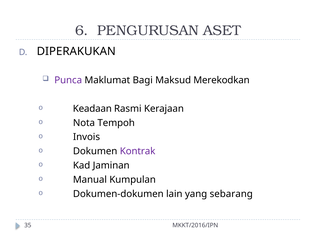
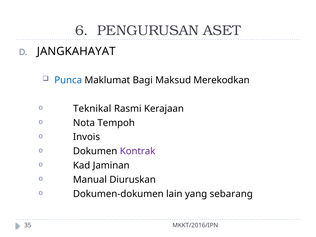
DIPERAKUKAN: DIPERAKUKAN -> JANGKAHAYAT
Punca colour: purple -> blue
Keadaan: Keadaan -> Teknikal
Kumpulan: Kumpulan -> Diuruskan
